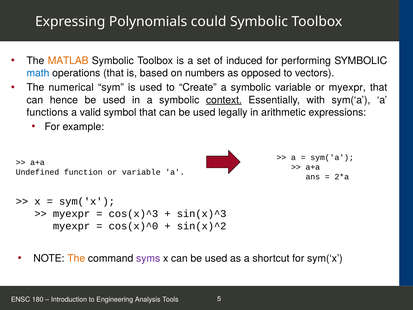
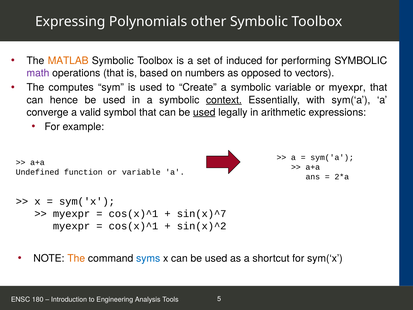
could: could -> other
math colour: blue -> purple
numerical: numerical -> computes
functions: functions -> converge
used at (204, 112) underline: none -> present
cos(x)^3 at (133, 214): cos(x)^3 -> cos(x)^1
sin(x)^3: sin(x)^3 -> sin(x)^7
cos(x)^0 at (133, 226): cos(x)^0 -> cos(x)^1
syms colour: purple -> blue
